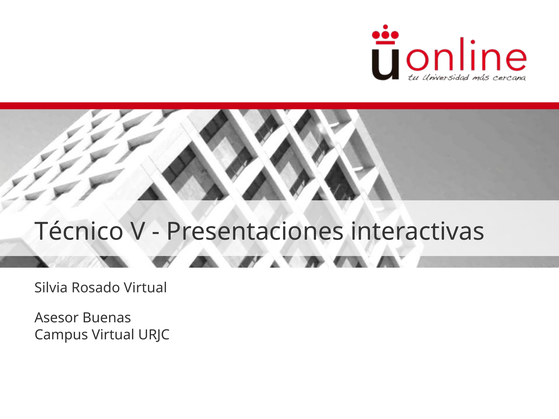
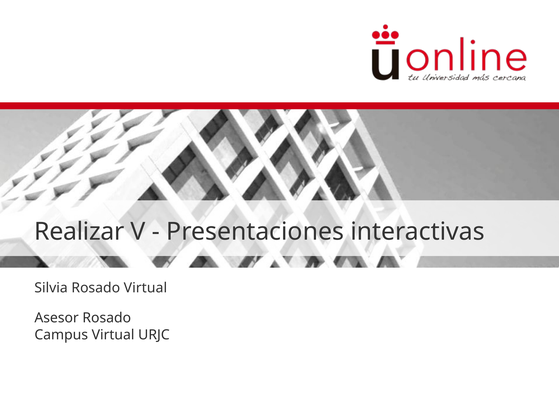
Técnico: Técnico -> Realizar
Asesor Buenas: Buenas -> Rosado
